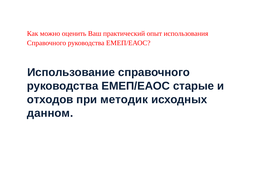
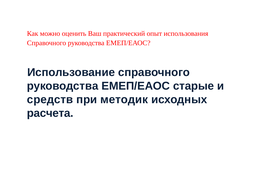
отходов: отходов -> средств
данном: данном -> расчета
